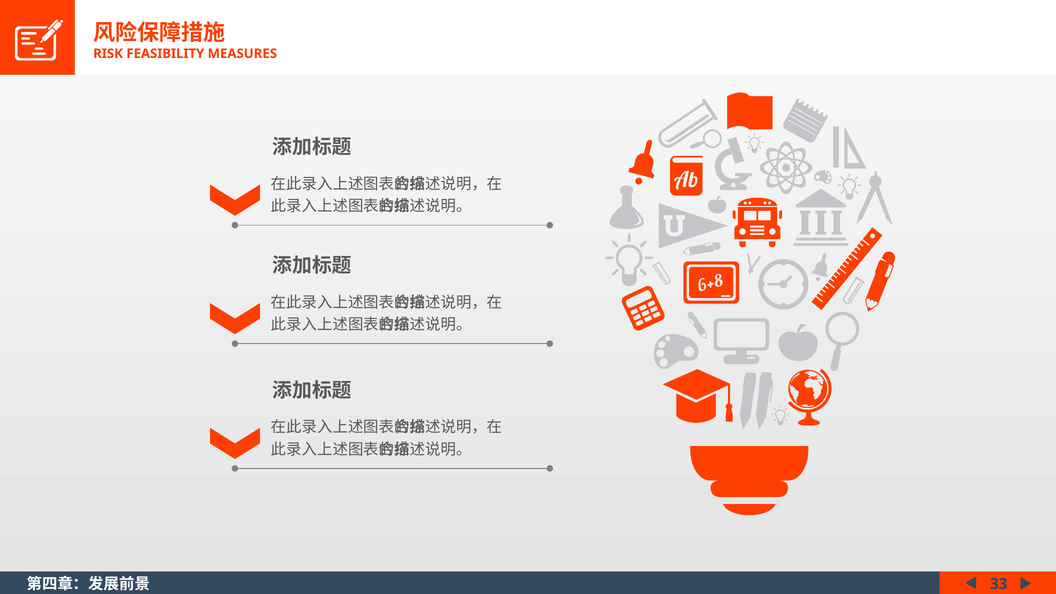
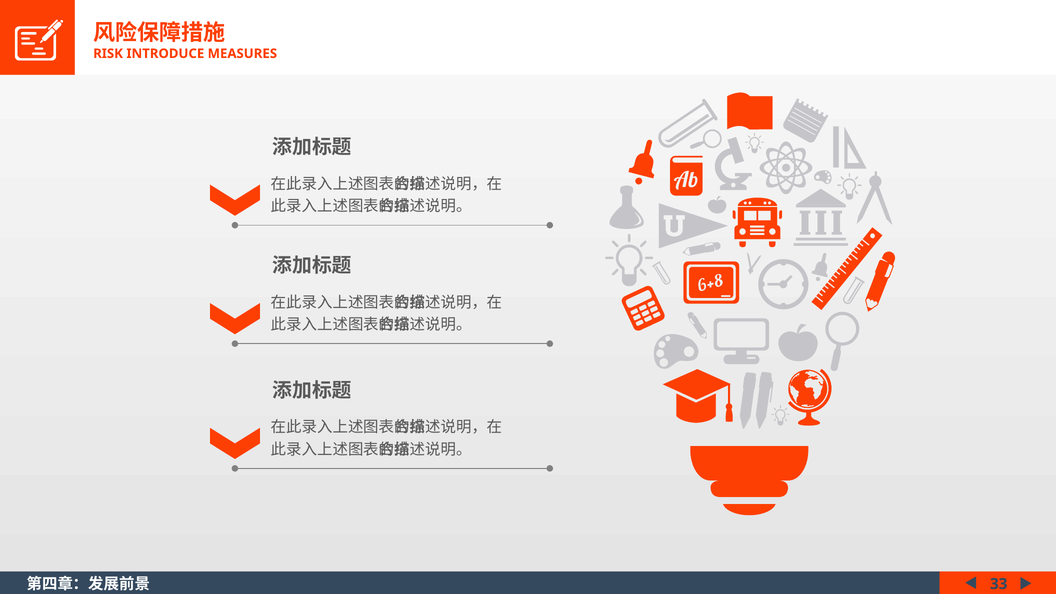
FEASIBILITY: FEASIBILITY -> INTRODUCE
